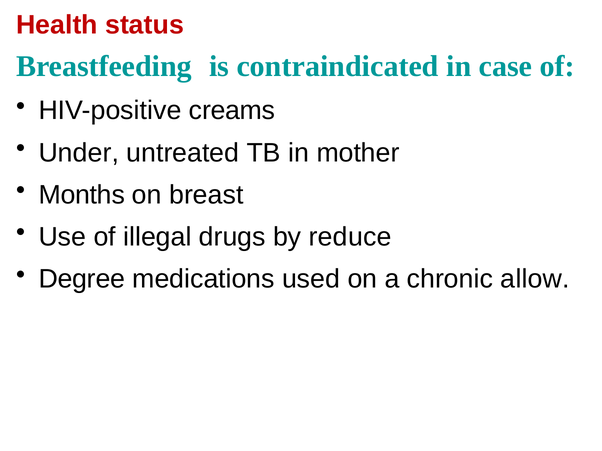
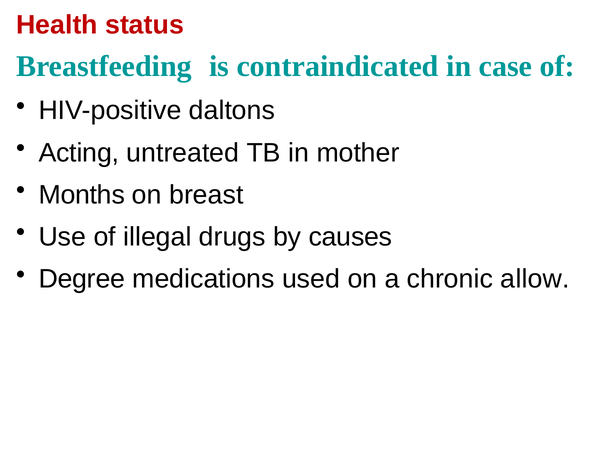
creams: creams -> daltons
Under: Under -> Acting
reduce: reduce -> causes
